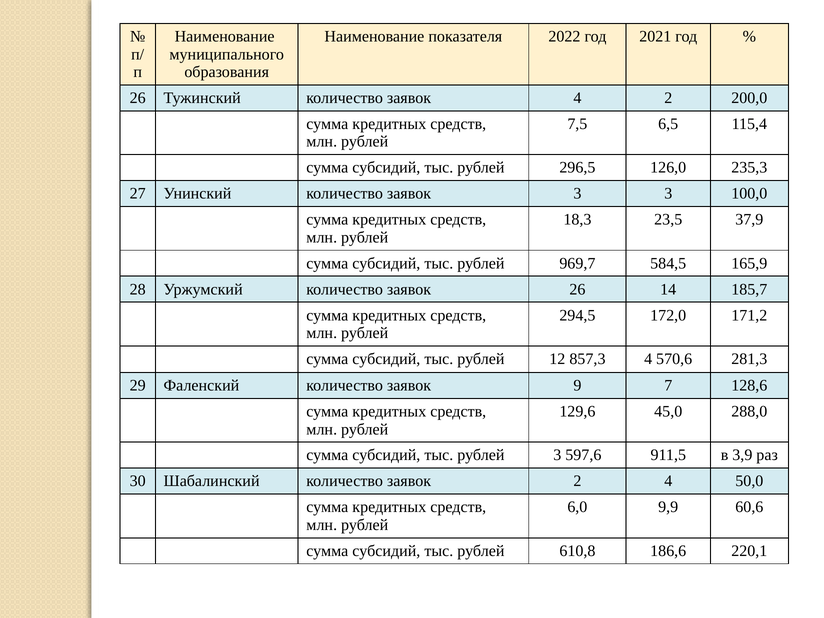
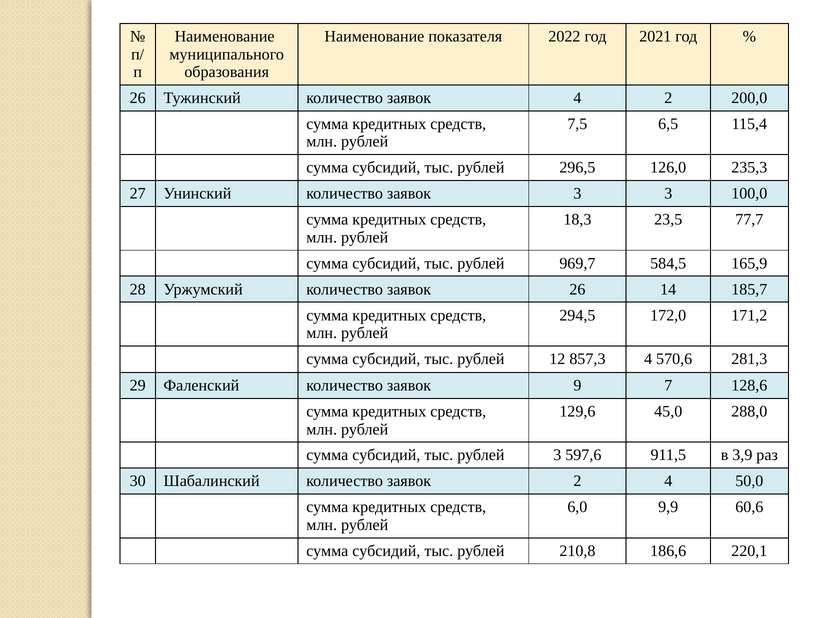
37,9: 37,9 -> 77,7
610,8: 610,8 -> 210,8
